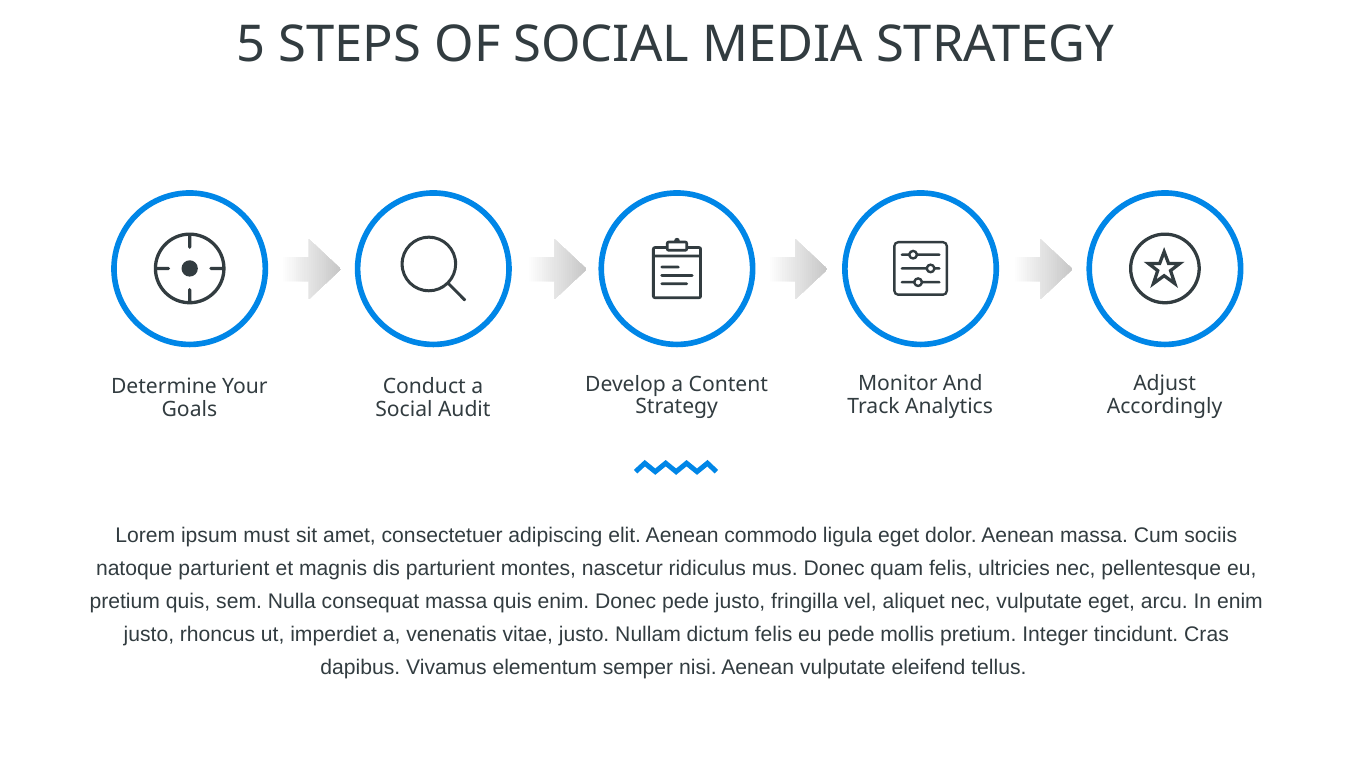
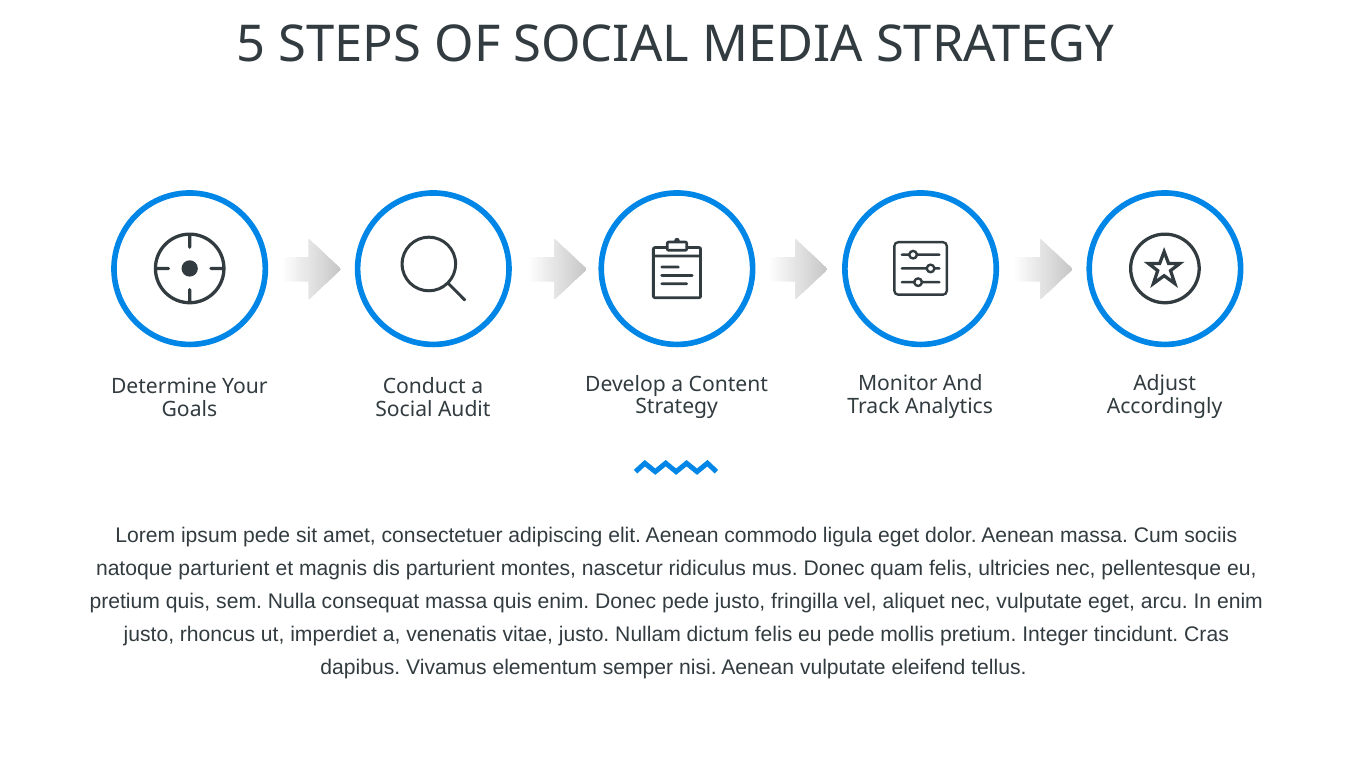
ipsum must: must -> pede
